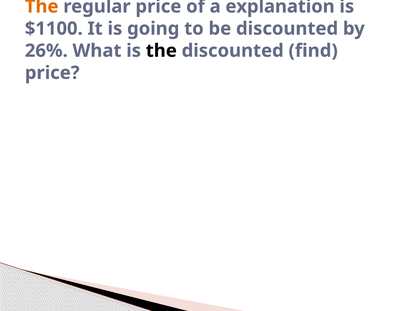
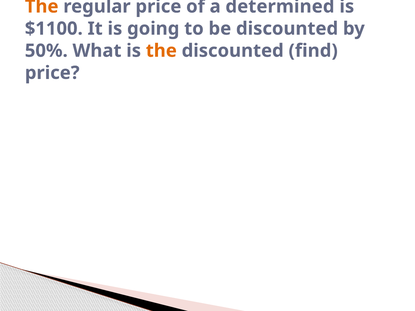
explanation: explanation -> determined
26%: 26% -> 50%
the at (161, 51) colour: black -> orange
